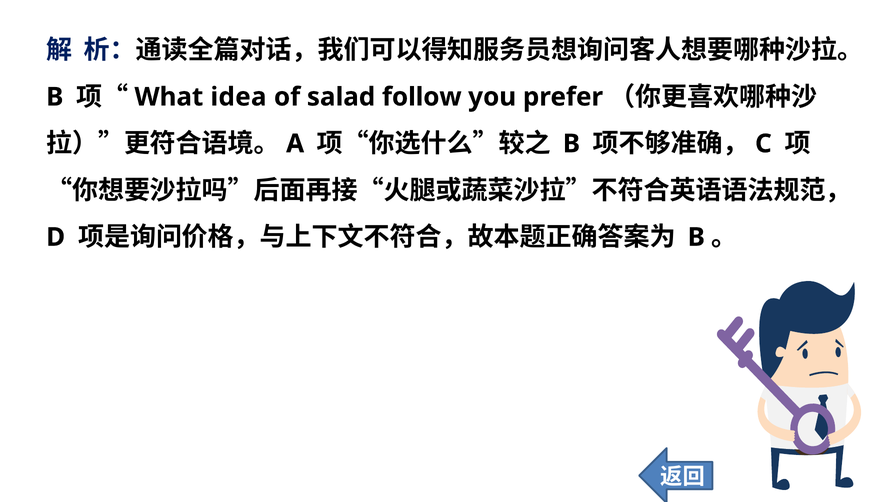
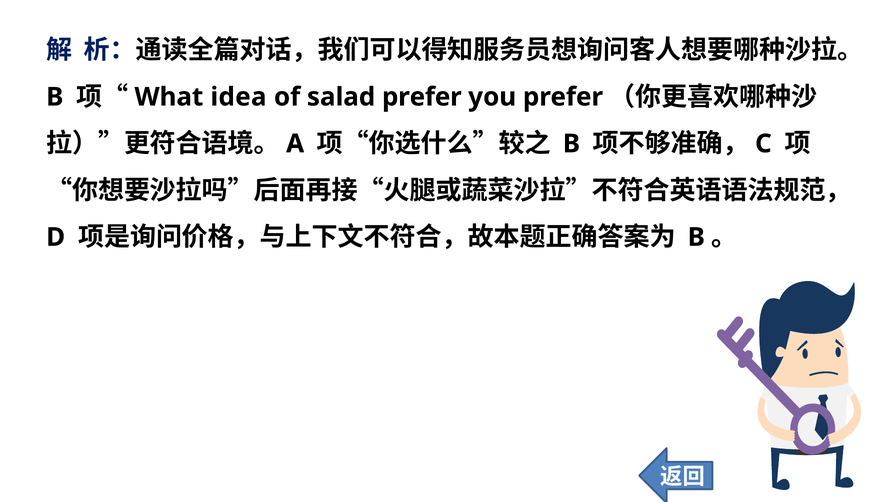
salad follow: follow -> prefer
